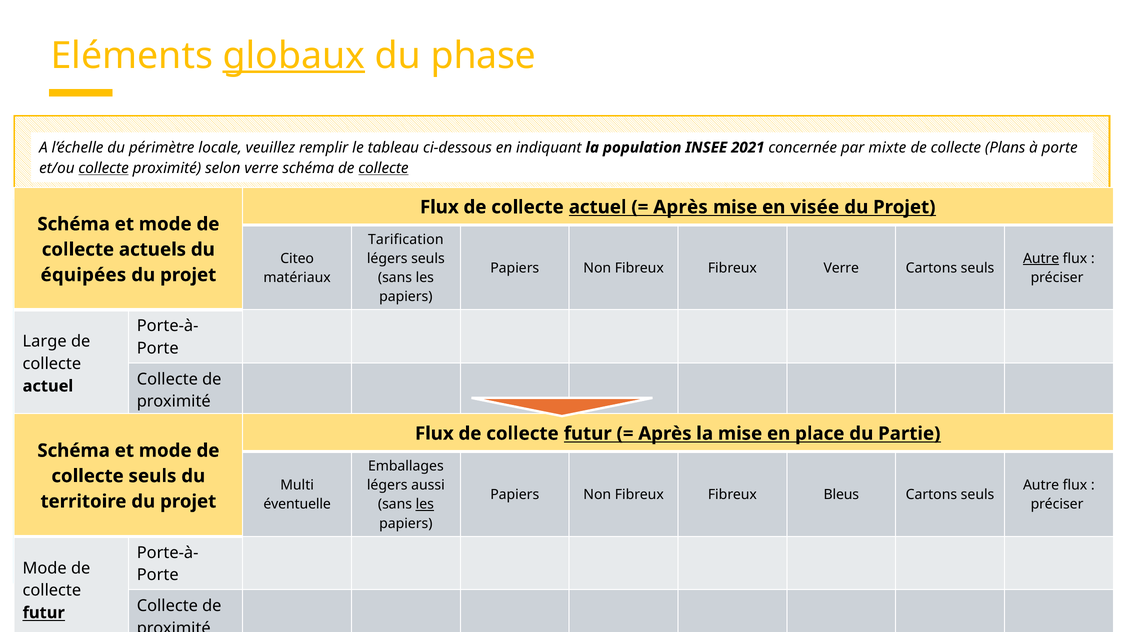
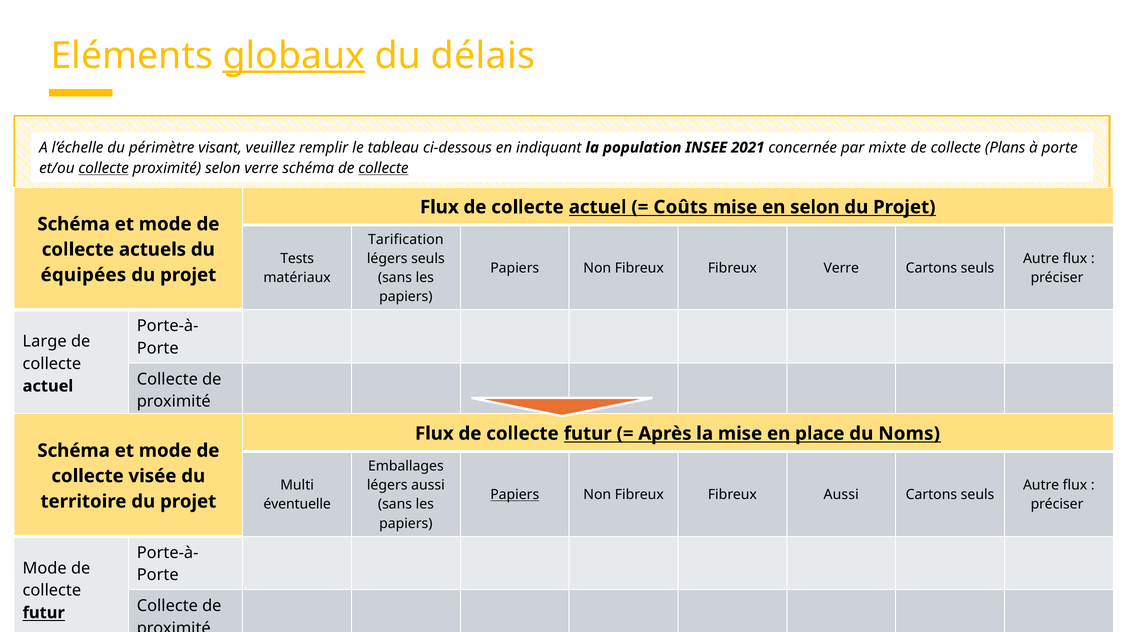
phase: phase -> délais
locale: locale -> visant
Après at (681, 207): Après -> Coûts
en visée: visée -> selon
Citeo at (297, 259): Citeo -> Tests
Autre at (1041, 259) underline: present -> none
Partie: Partie -> Noms
collecte seuls: seuls -> visée
Papiers at (515, 495) underline: none -> present
Fibreux Bleus: Bleus -> Aussi
les at (425, 505) underline: present -> none
